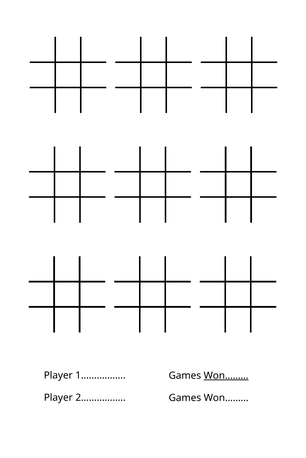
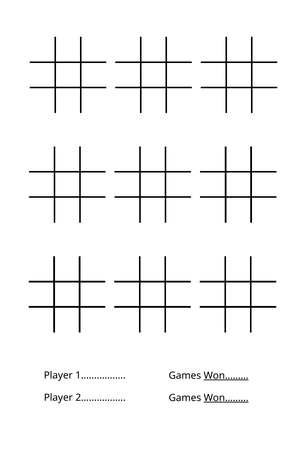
Won……… at (226, 399) underline: none -> present
